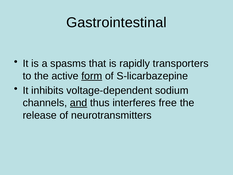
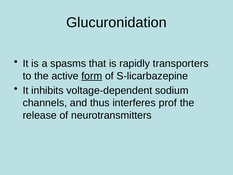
Gastrointestinal: Gastrointestinal -> Glucuronidation
and underline: present -> none
free: free -> prof
